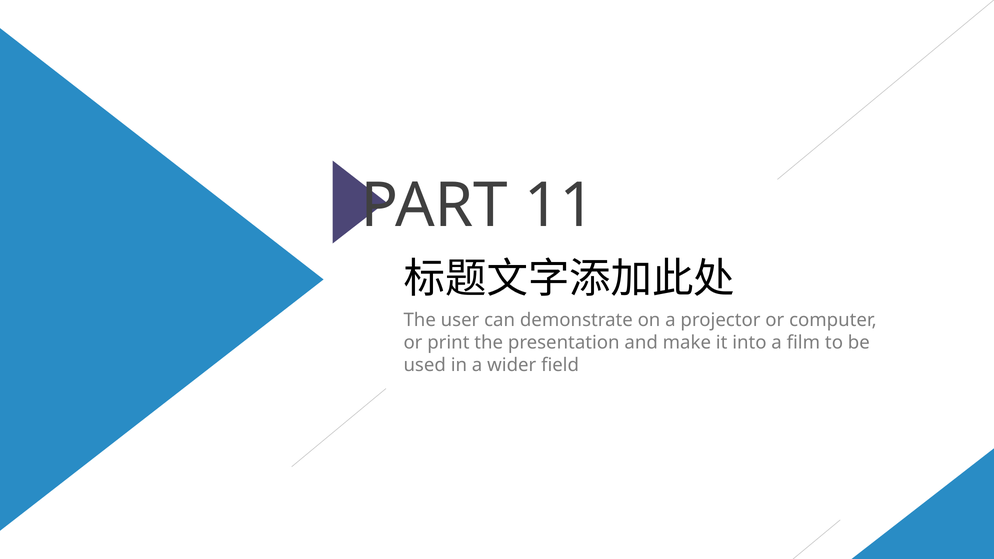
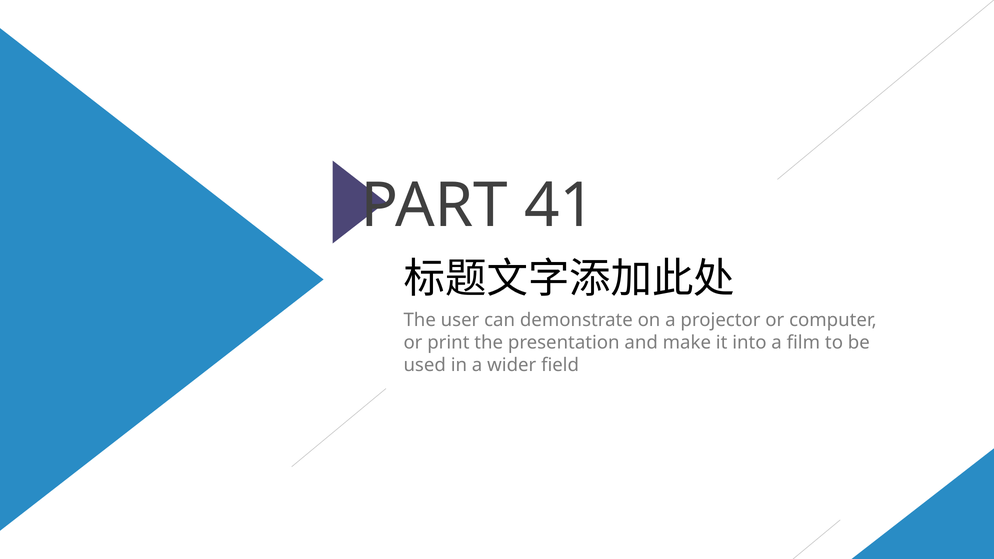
11: 11 -> 41
